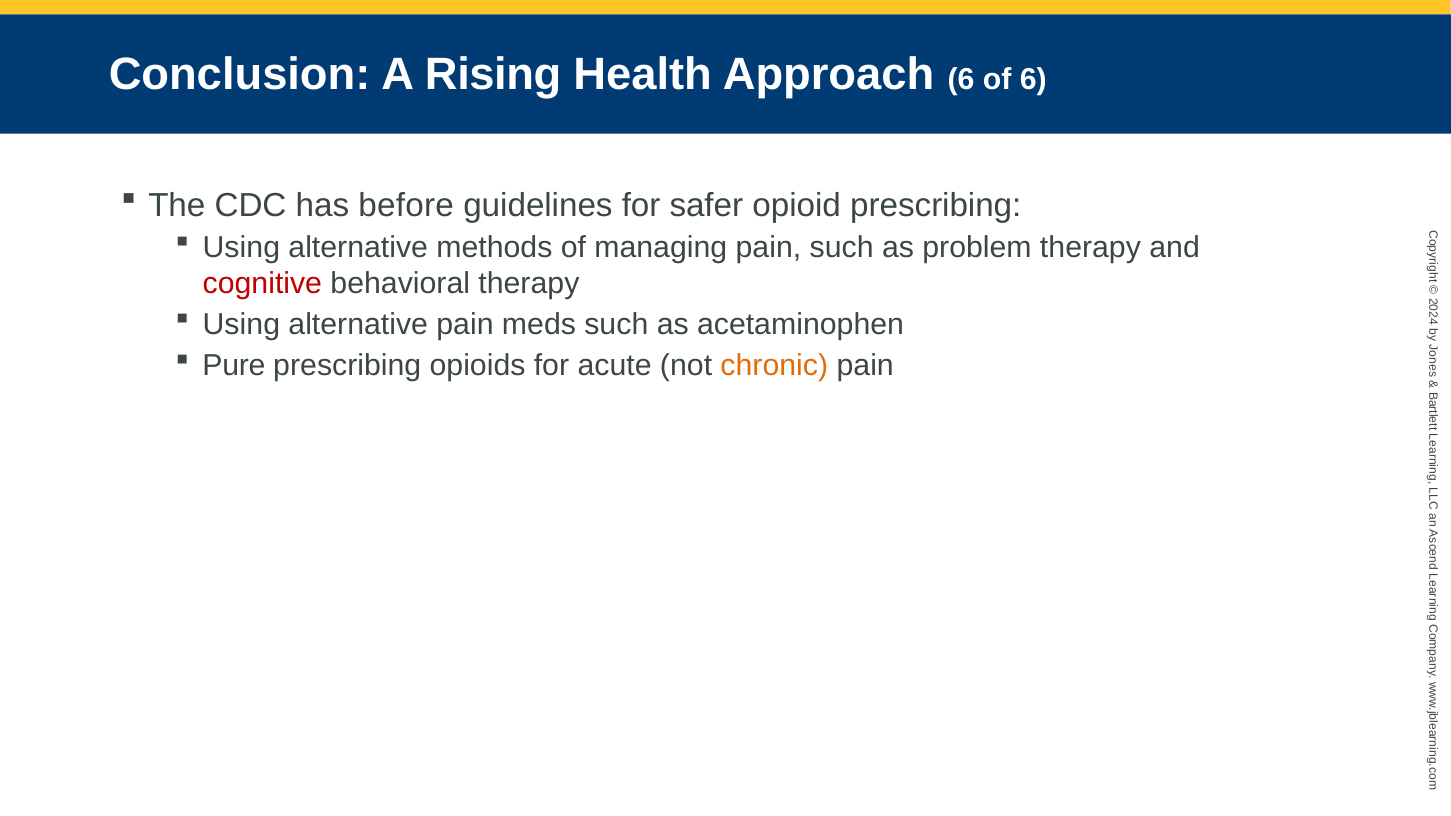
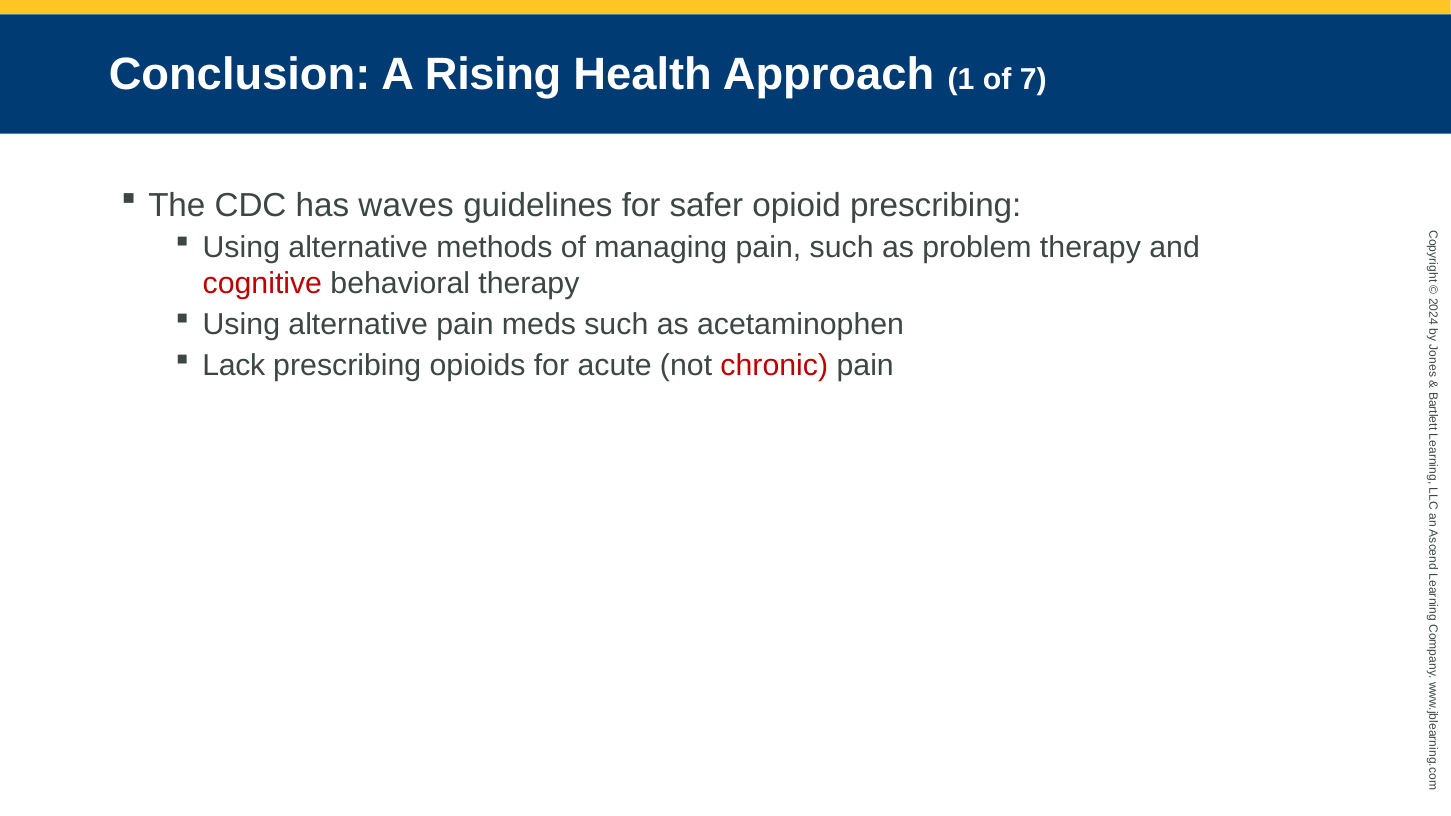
Approach 6: 6 -> 1
of 6: 6 -> 7
before: before -> waves
Pure: Pure -> Lack
chronic colour: orange -> red
